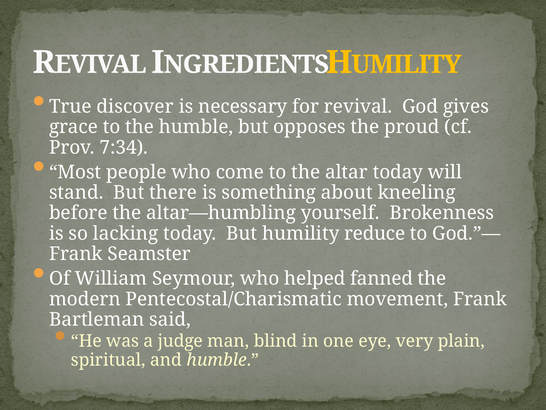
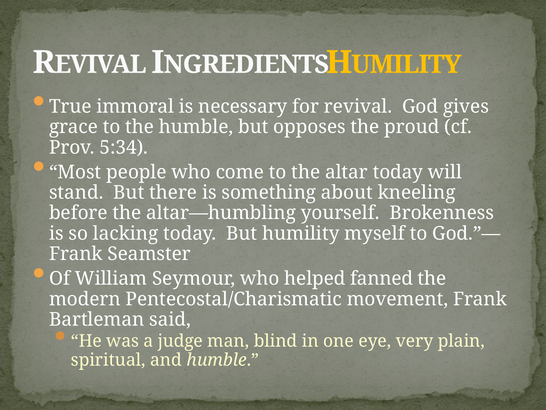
discover: discover -> immoral
7:34: 7:34 -> 5:34
reduce: reduce -> myself
